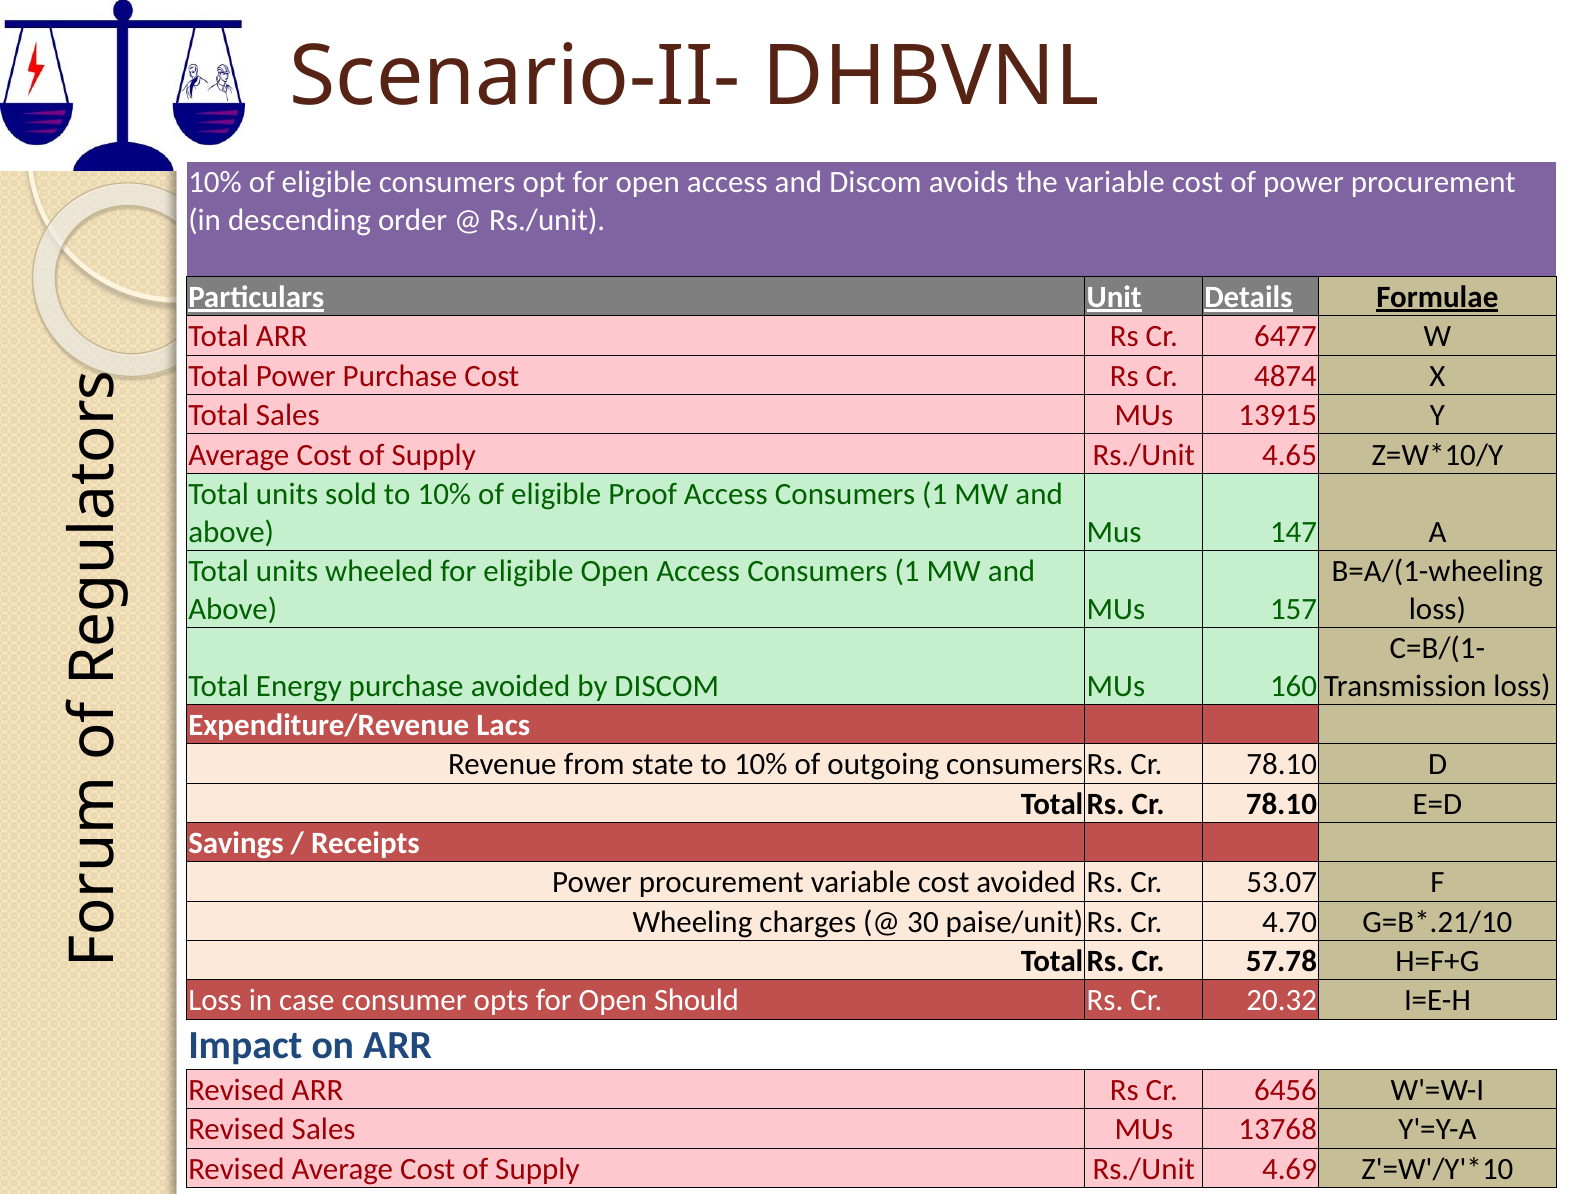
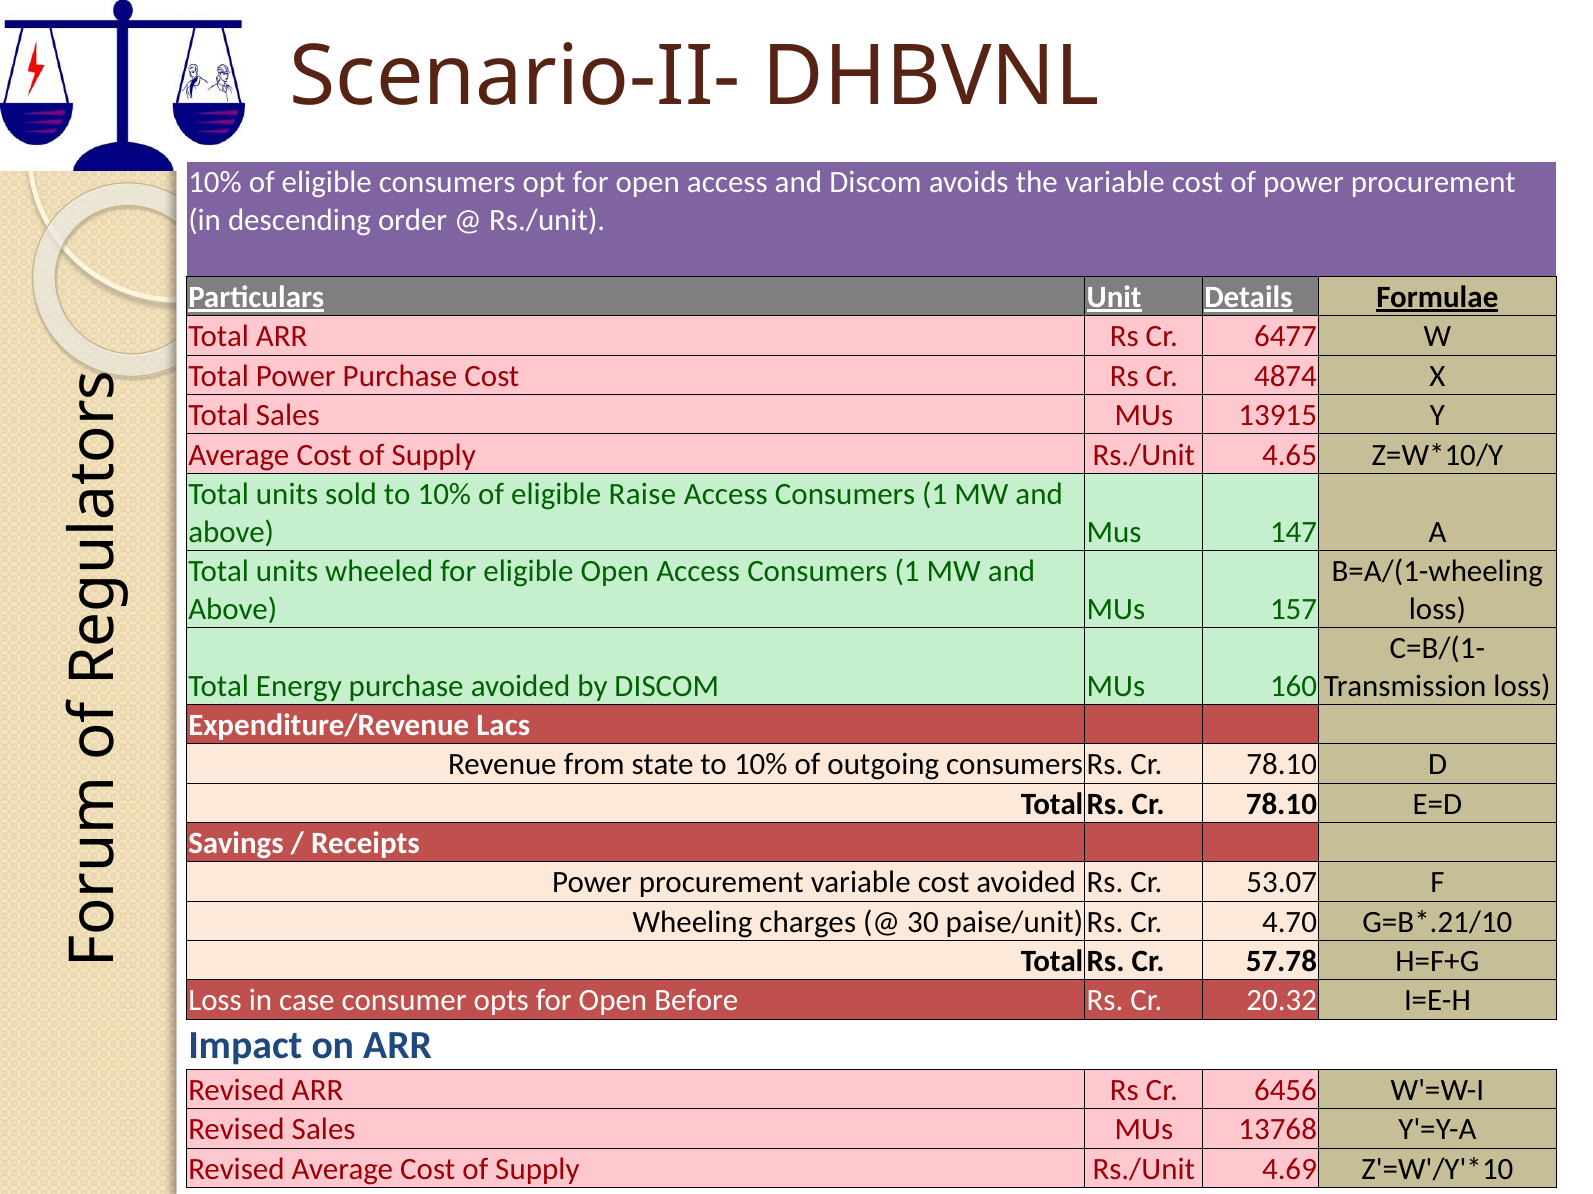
Proof: Proof -> Raise
Should: Should -> Before
